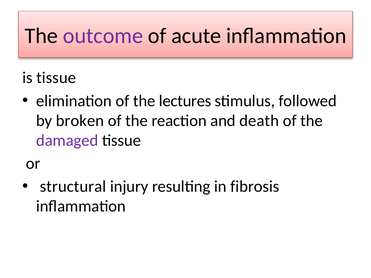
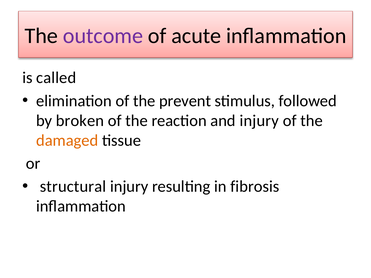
is tissue: tissue -> called
lectures: lectures -> prevent
and death: death -> injury
damaged colour: purple -> orange
